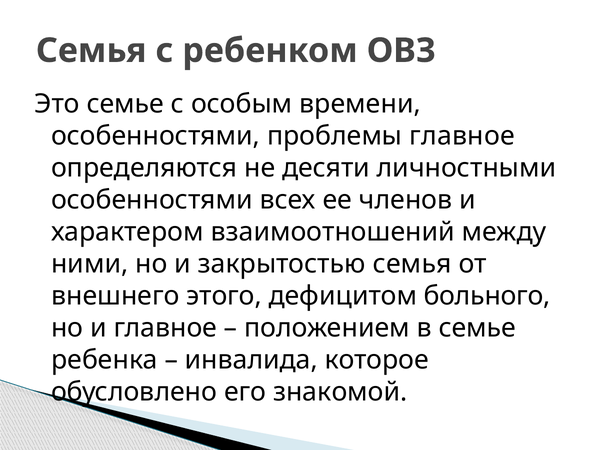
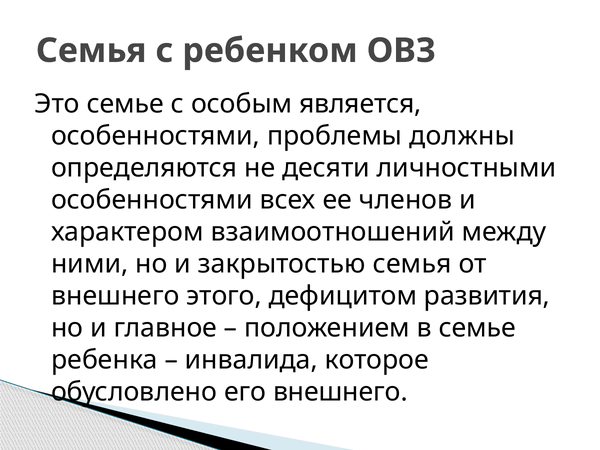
времени: времени -> является
проблемы главное: главное -> должны
больного: больного -> развития
его знакомой: знакомой -> внешнего
